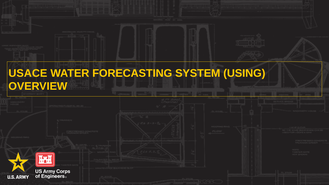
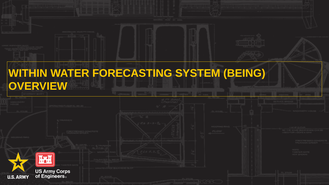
USACE: USACE -> WITHIN
USING: USING -> BEING
